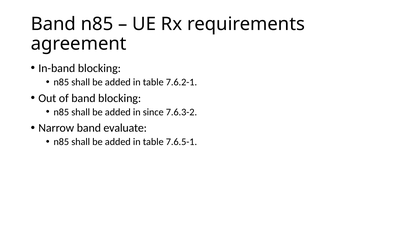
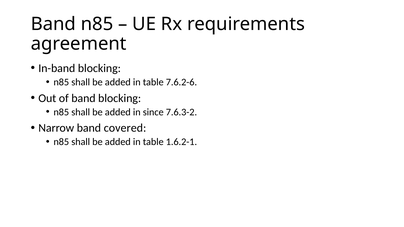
7.6.2-1: 7.6.2-1 -> 7.6.2-6
evaluate: evaluate -> covered
7.6.5-1: 7.6.5-1 -> 1.6.2-1
